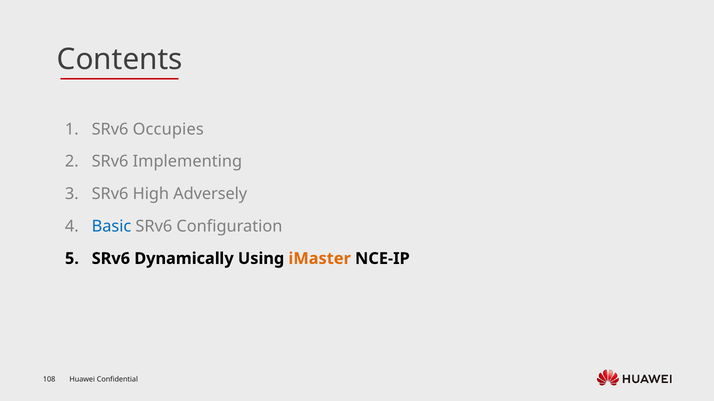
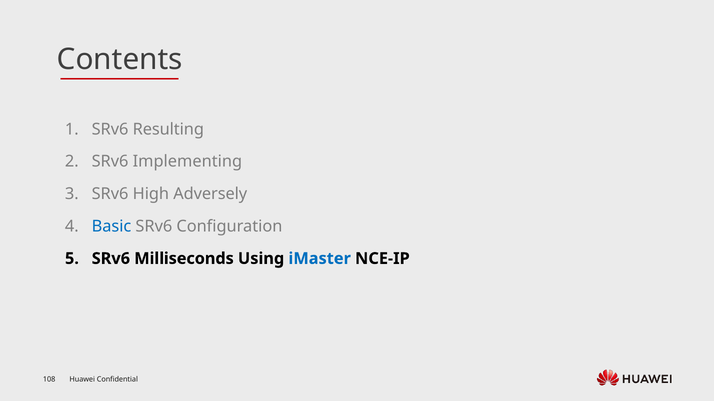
Occupies: Occupies -> Resulting
Dynamically: Dynamically -> Milliseconds
iMaster colour: orange -> blue
